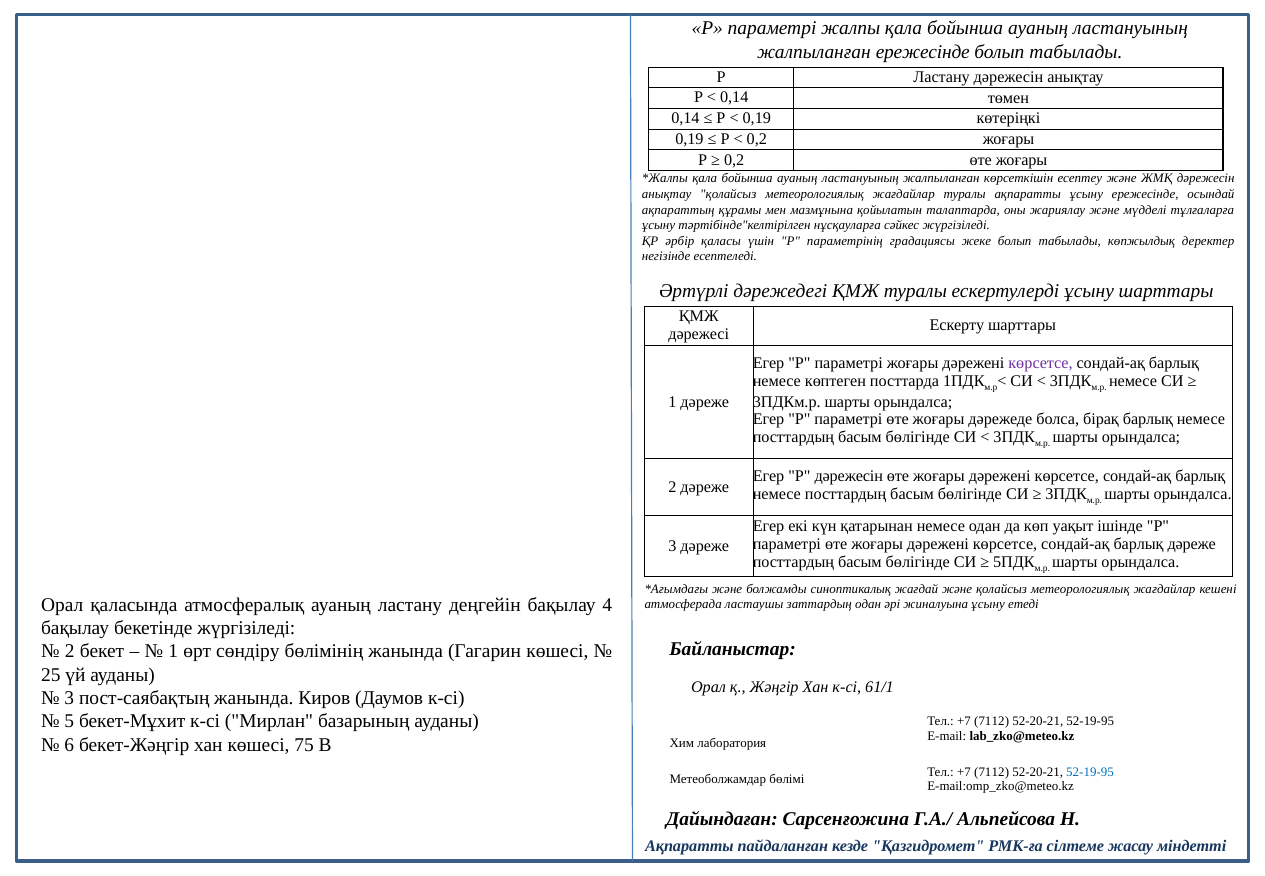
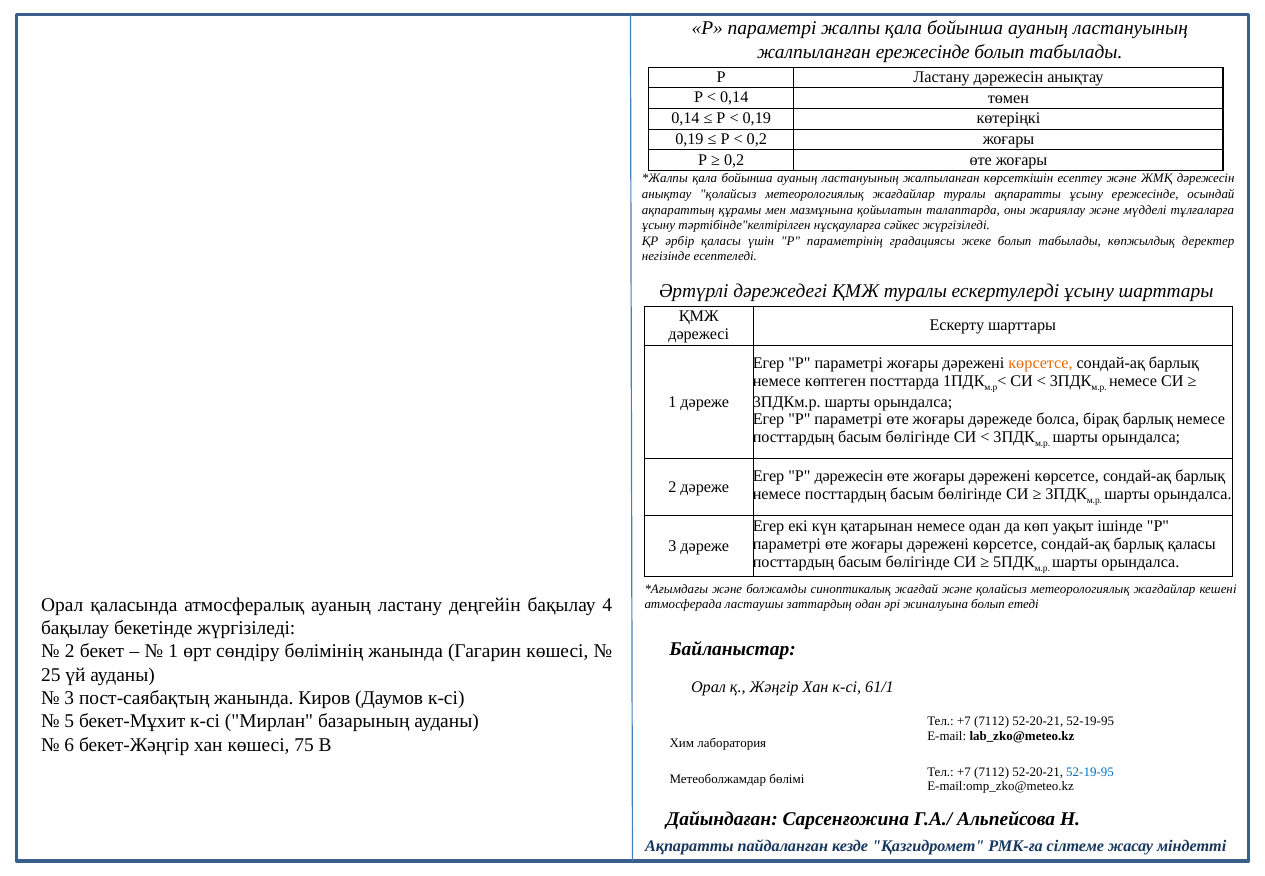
көрсетсе at (1040, 363) colour: purple -> orange
барлық дәреже: дәреже -> қаласы
жиналуына ұсыну: ұсыну -> болып
